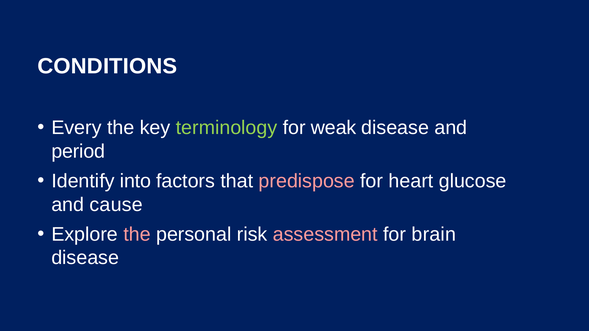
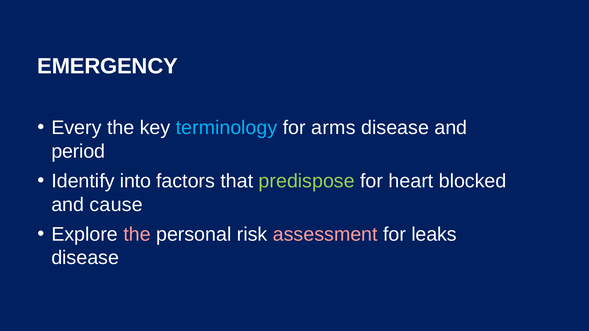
CONDITIONS: CONDITIONS -> EMERGENCY
terminology colour: light green -> light blue
weak: weak -> arms
predispose colour: pink -> light green
glucose: glucose -> blocked
brain: brain -> leaks
